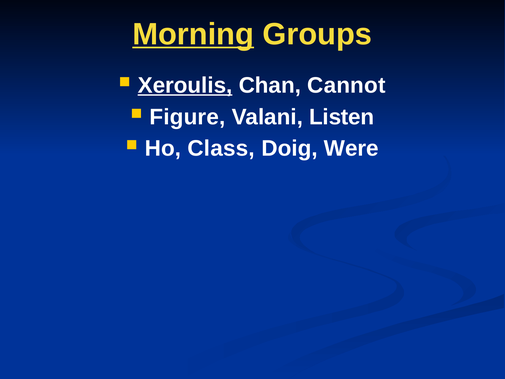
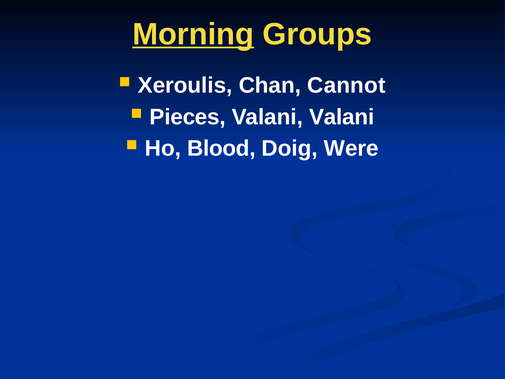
Xeroulis underline: present -> none
Figure: Figure -> Pieces
Valani Listen: Listen -> Valani
Class: Class -> Blood
